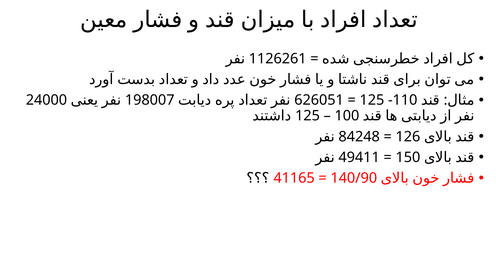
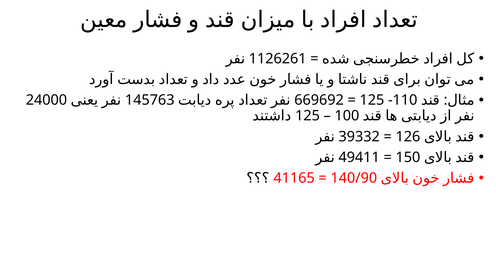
198007: 198007 -> 145763
626051: 626051 -> 669692
84248: 84248 -> 39332
